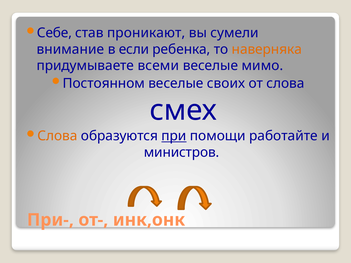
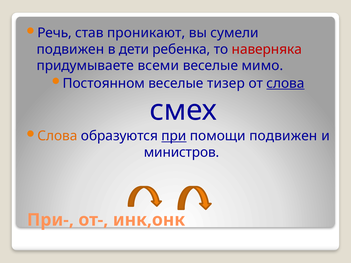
Себе: Себе -> Речь
внимание at (70, 49): внимание -> подвижен
если: если -> дети
наверняка colour: orange -> red
своих: своих -> тизер
слова at (285, 83) underline: none -> present
помощи работайте: работайте -> подвижен
